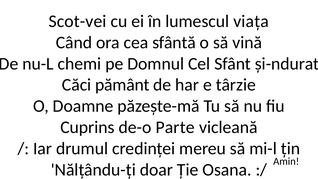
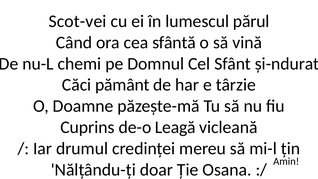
viața: viața -> părul
Parte: Parte -> Leagă
